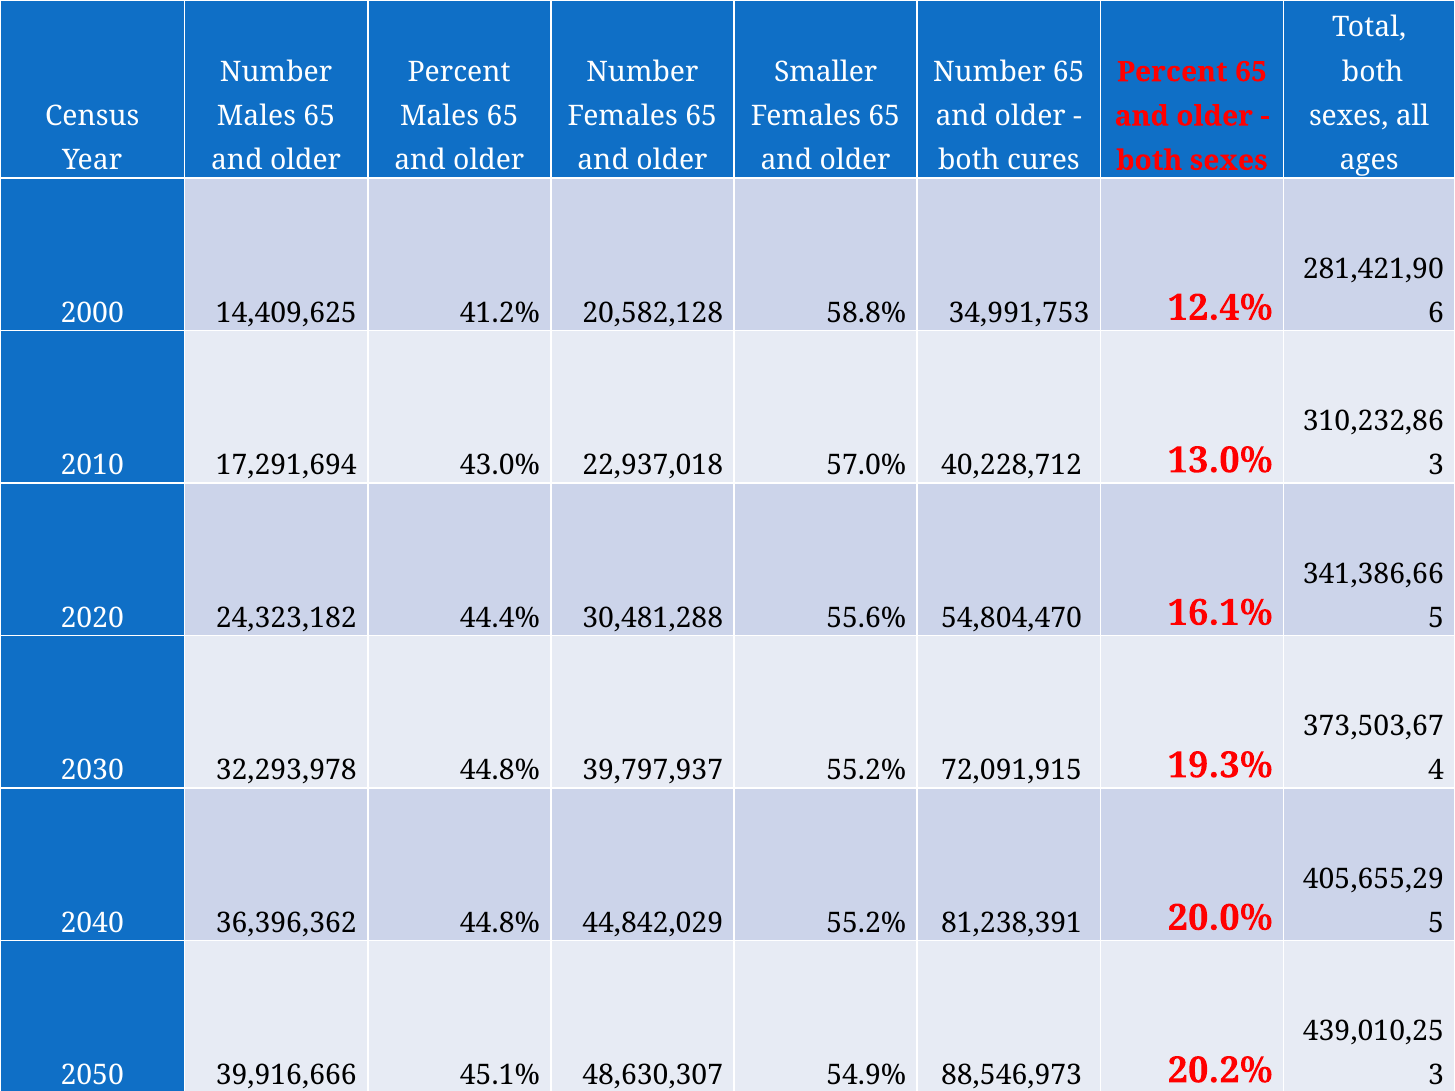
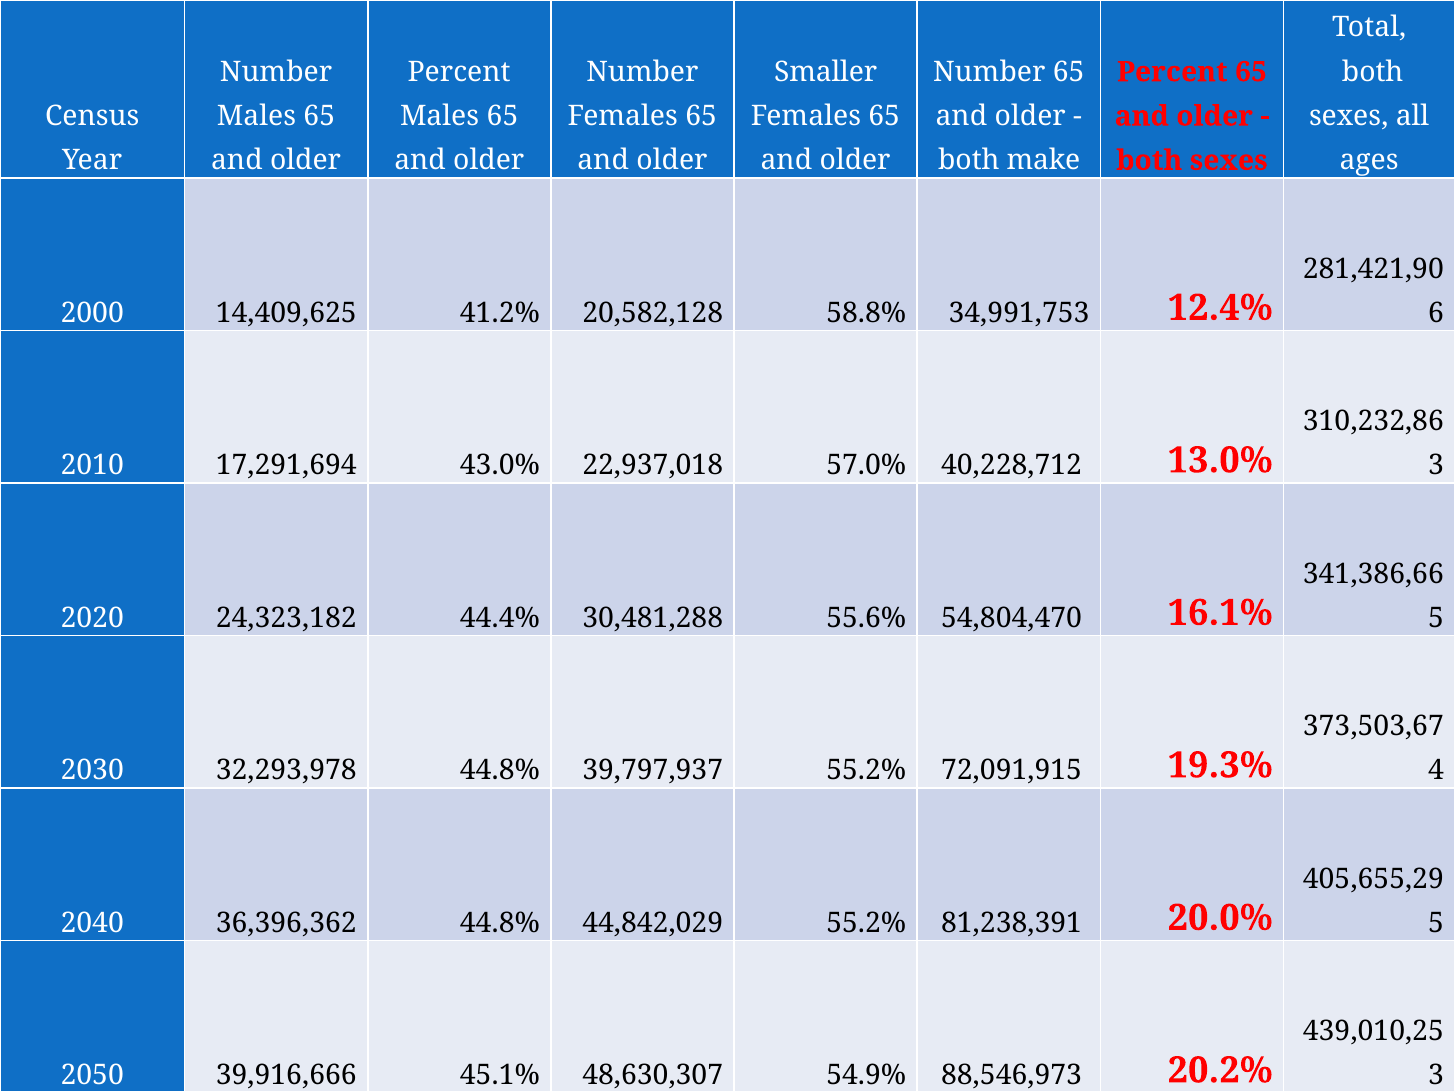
cures: cures -> make
